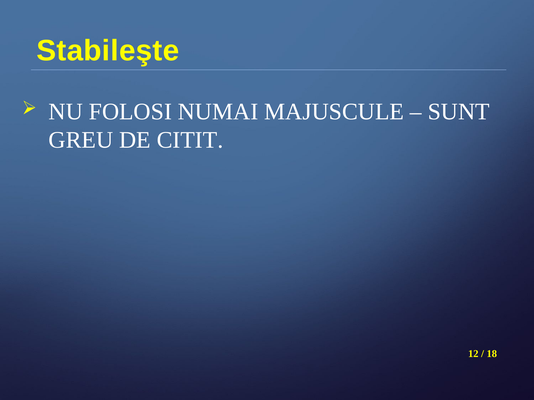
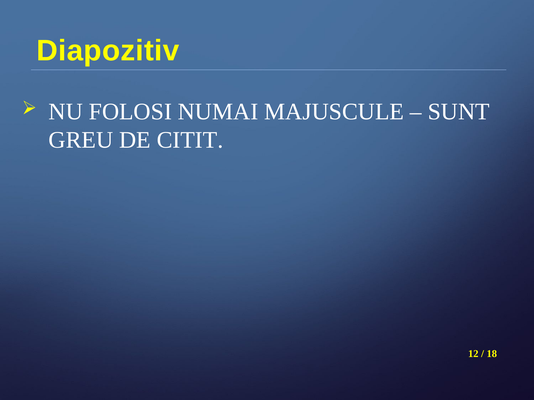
Stabileşte: Stabileşte -> Diapozitiv
